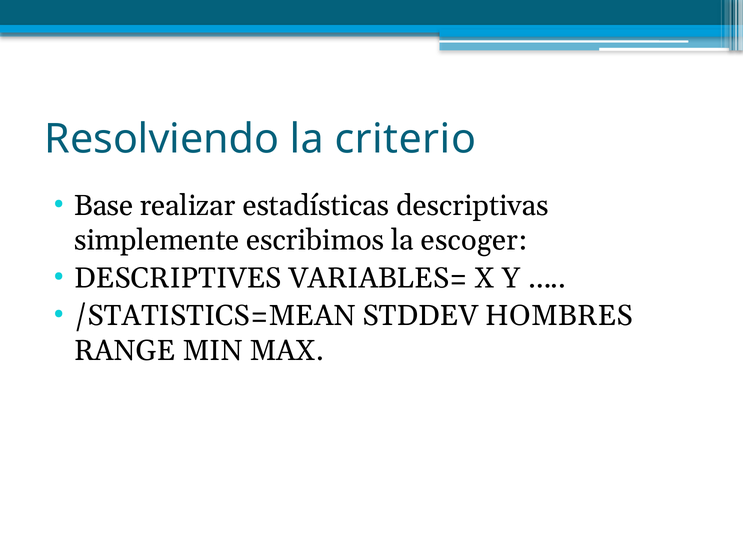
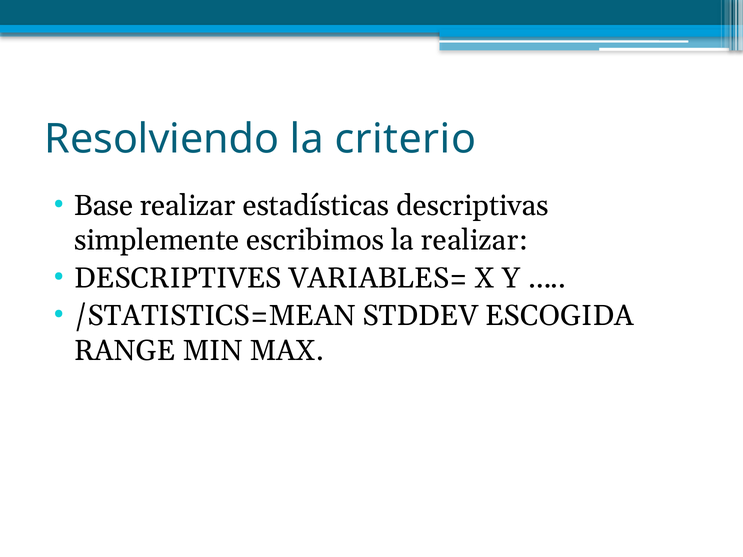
la escoger: escoger -> realizar
HOMBRES: HOMBRES -> ESCOGIDA
